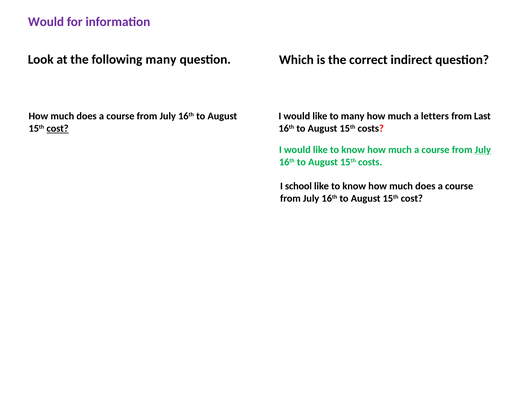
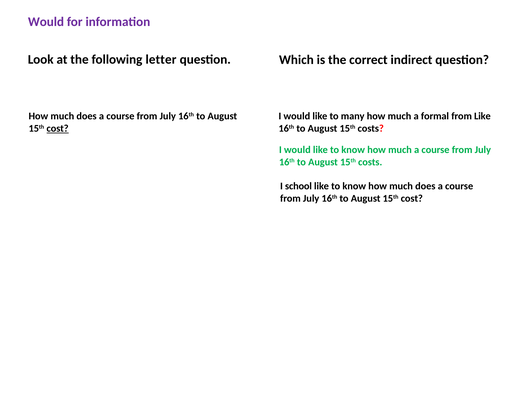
following many: many -> letter
letters: letters -> formal
from Last: Last -> Like
July at (483, 150) underline: present -> none
